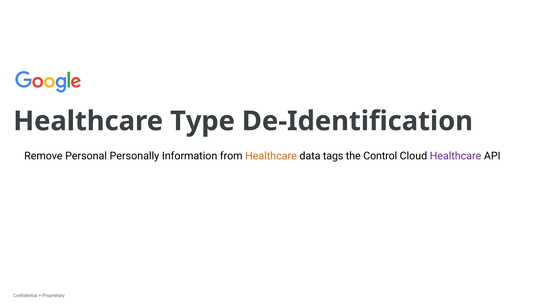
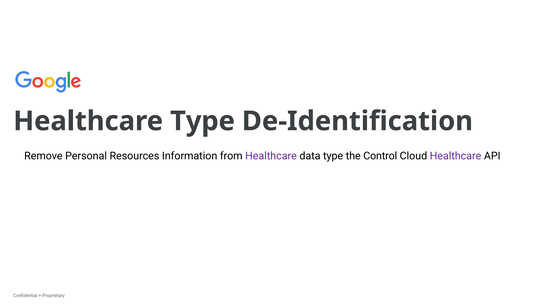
Personally: Personally -> Resources
Healthcare at (271, 156) colour: orange -> purple
data tags: tags -> type
